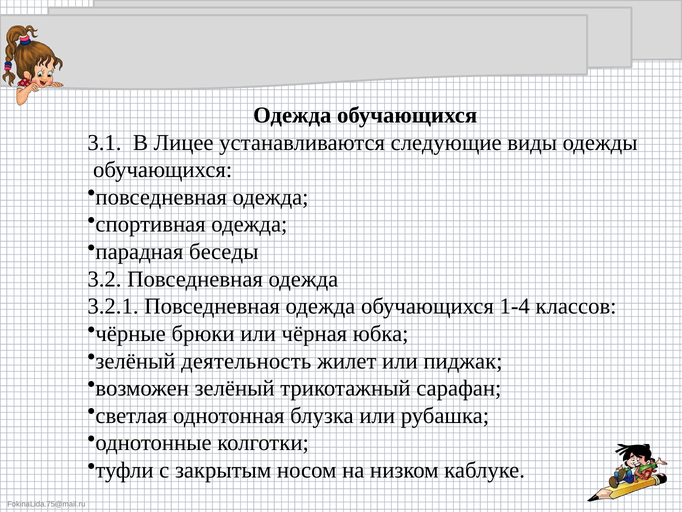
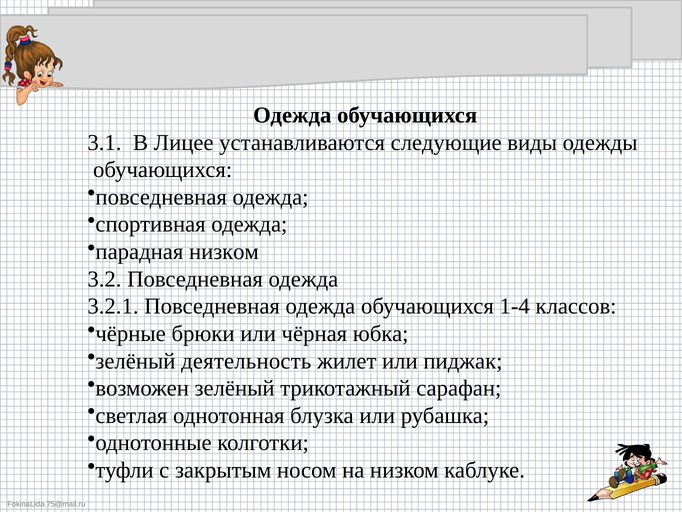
парадная беседы: беседы -> низком
